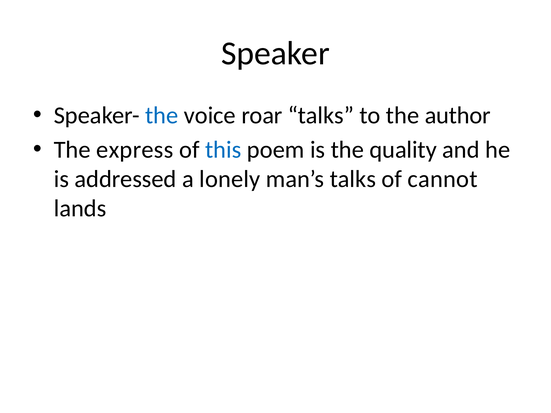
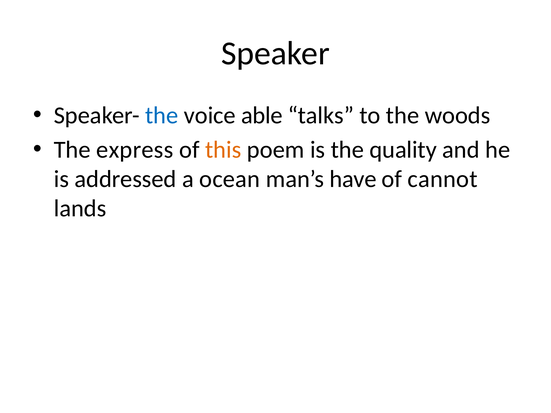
roar: roar -> able
author: author -> woods
this colour: blue -> orange
lonely: lonely -> ocean
man’s talks: talks -> have
